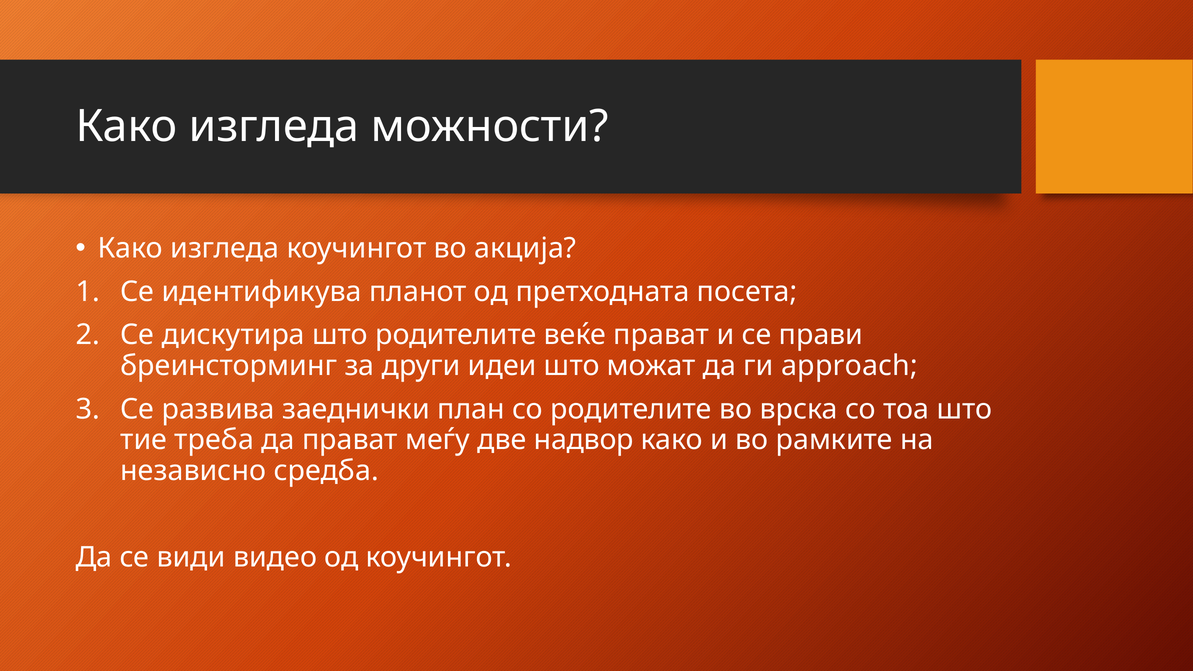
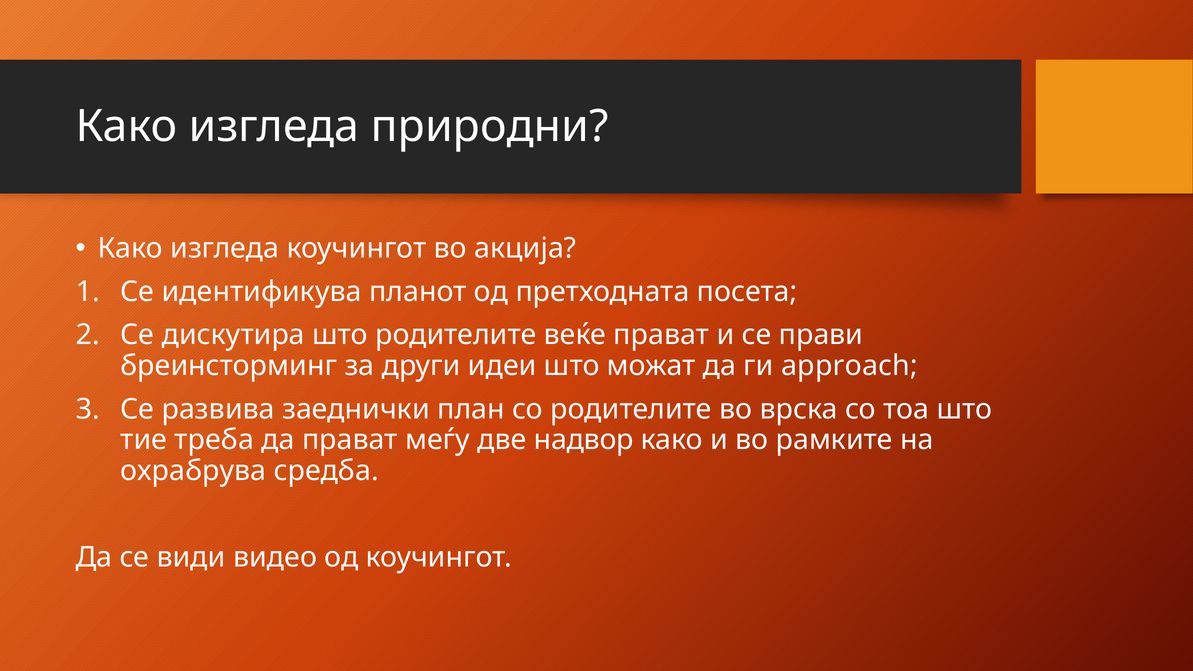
можности: можности -> природни
независно: независно -> охрабрува
